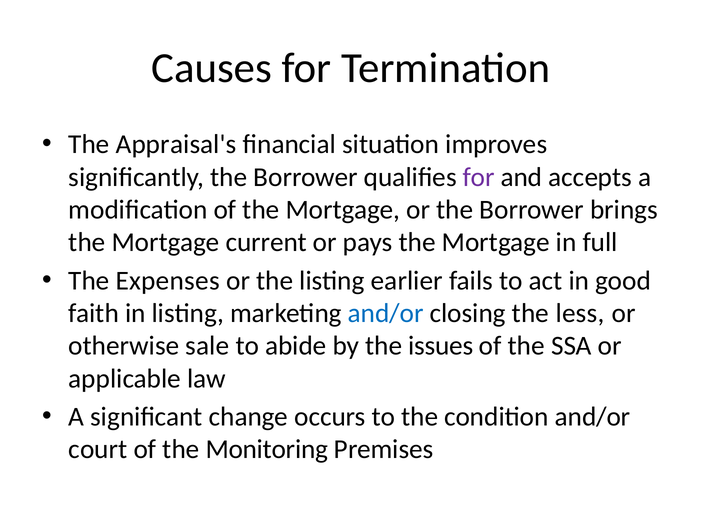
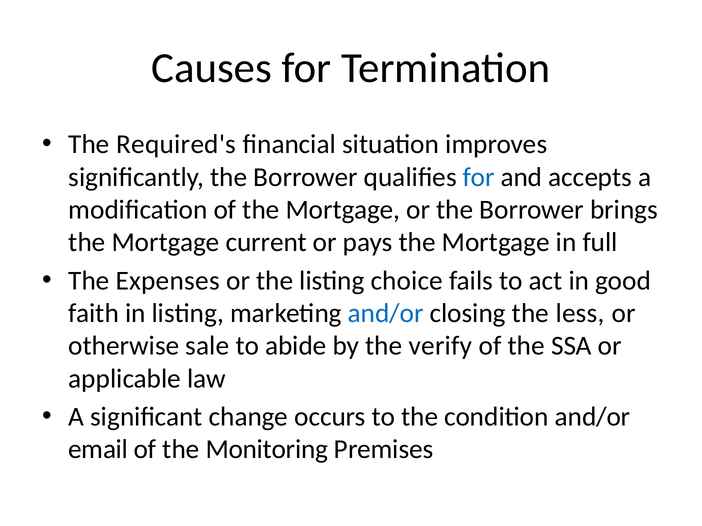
Appraisal's: Appraisal's -> Required's
for at (479, 177) colour: purple -> blue
earlier: earlier -> choice
issues: issues -> verify
court: court -> email
